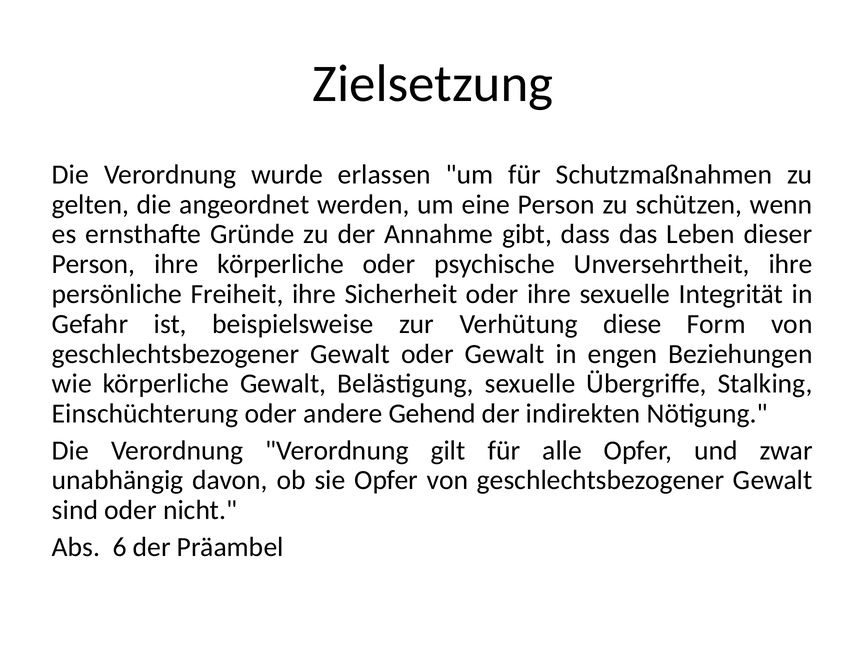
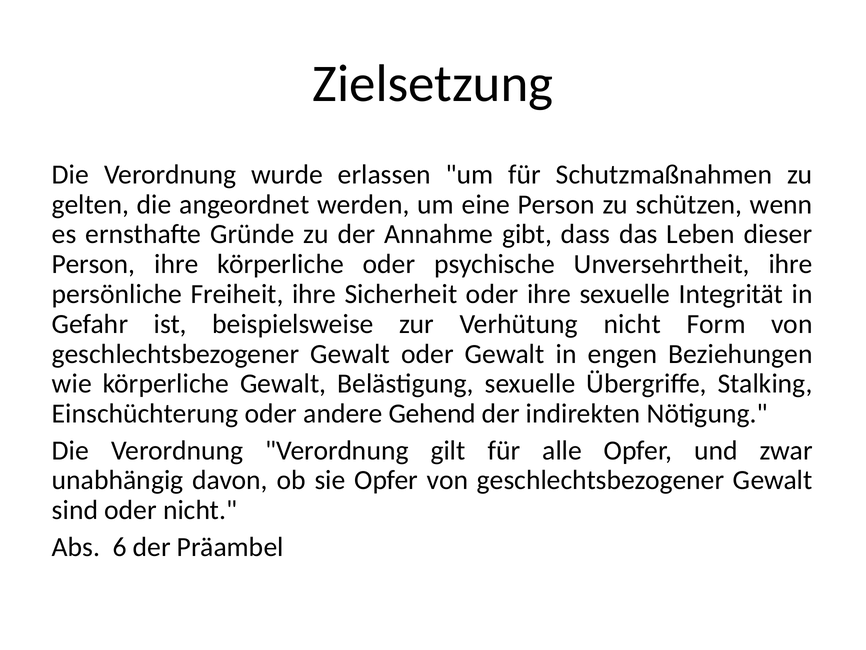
Verhütung diese: diese -> nicht
